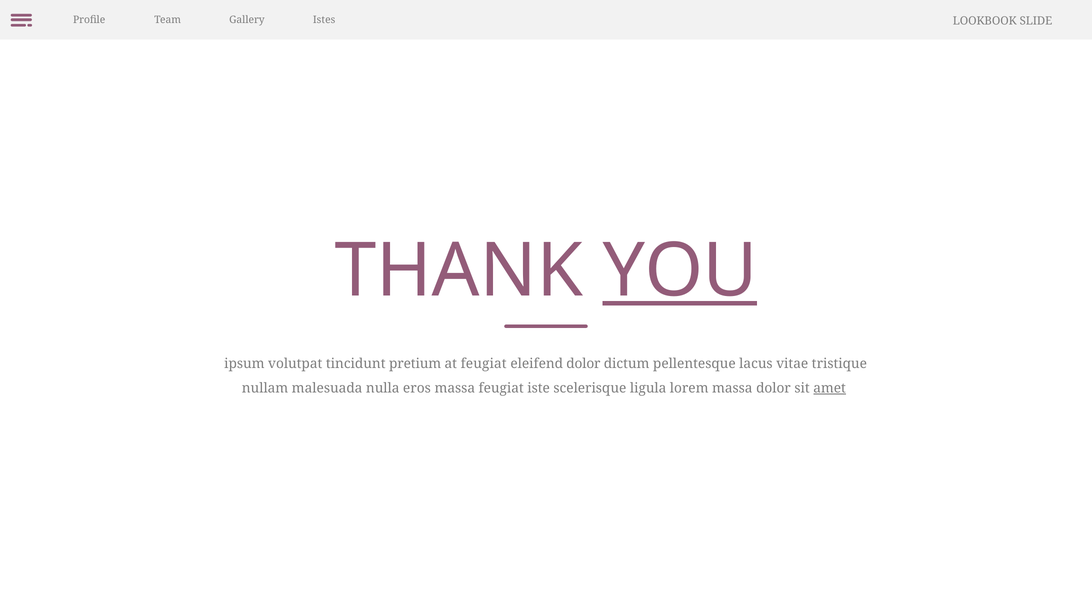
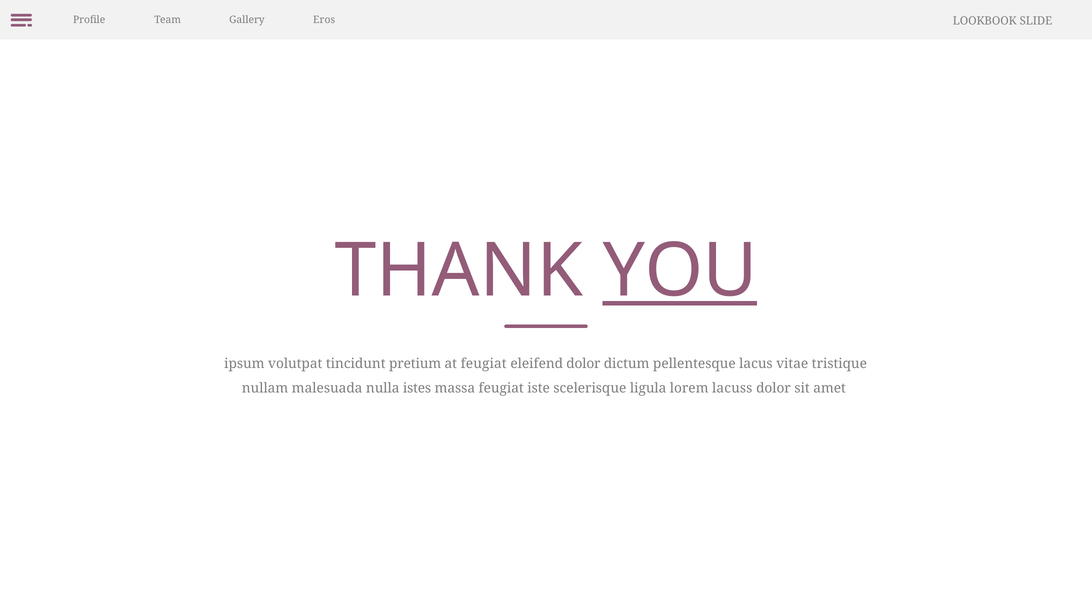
Istes: Istes -> Eros
eros: eros -> istes
lorem massa: massa -> lacuss
amet underline: present -> none
